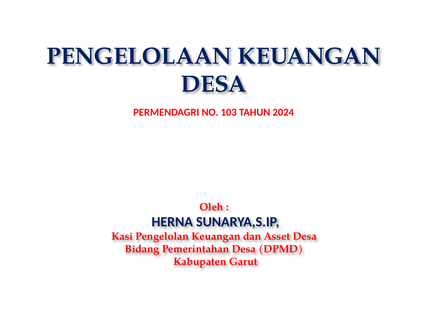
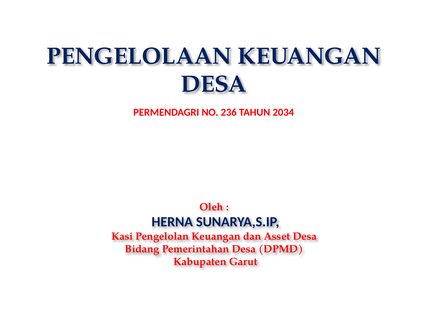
103: 103 -> 236
2024: 2024 -> 2034
